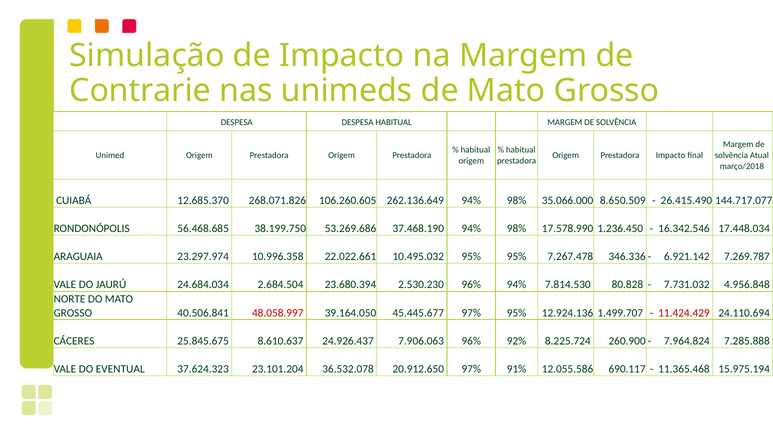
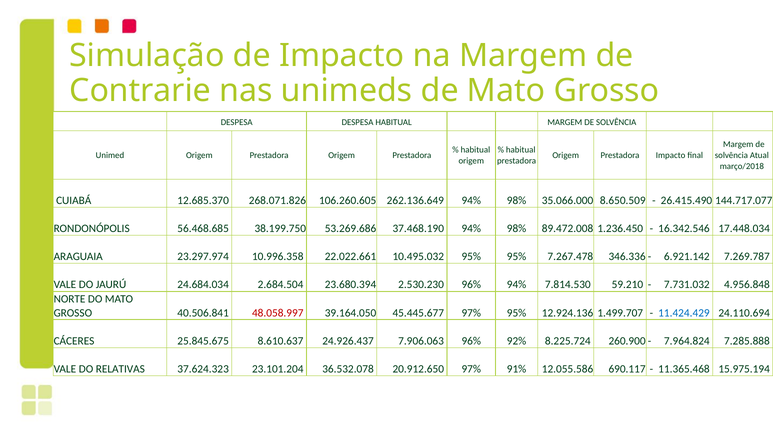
17.578.990: 17.578.990 -> 89.472.008
80.828: 80.828 -> 59.210
11.424.429 colour: red -> blue
EVENTUAL: EVENTUAL -> RELATIVAS
